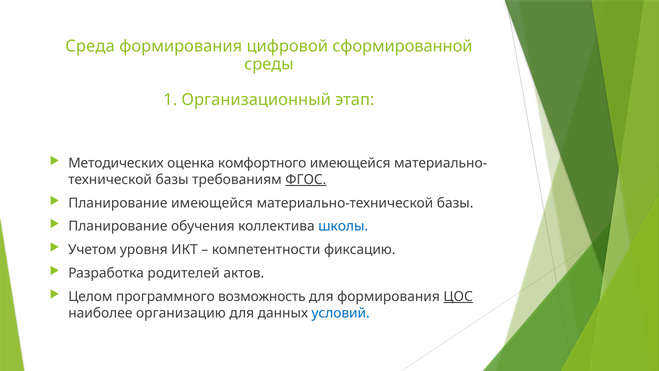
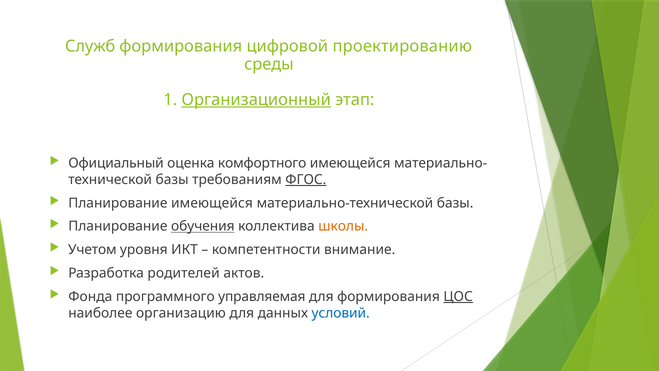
Среда: Среда -> Служб
сформированной: сформированной -> проектированию
Организационный underline: none -> present
Методических: Методических -> Официальный
обучения underline: none -> present
школы colour: blue -> orange
фиксацию: фиксацию -> внимание
Целом: Целом -> Фонда
возможность: возможность -> управляемая
